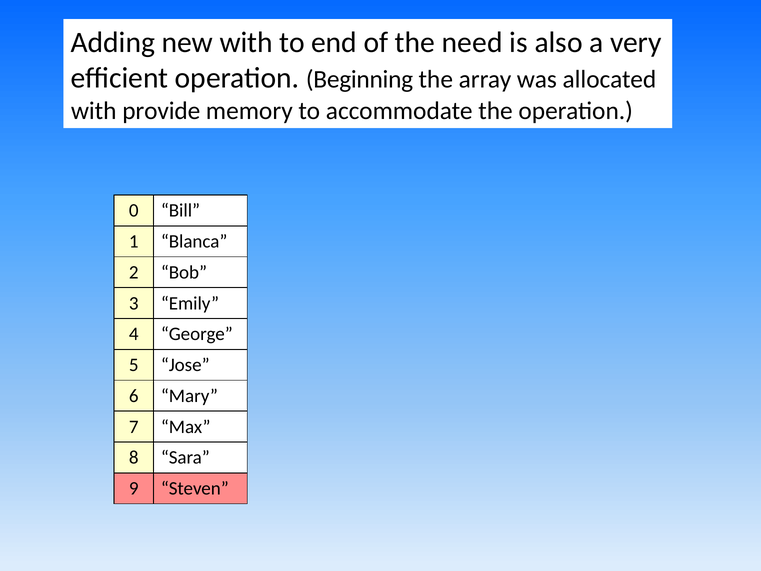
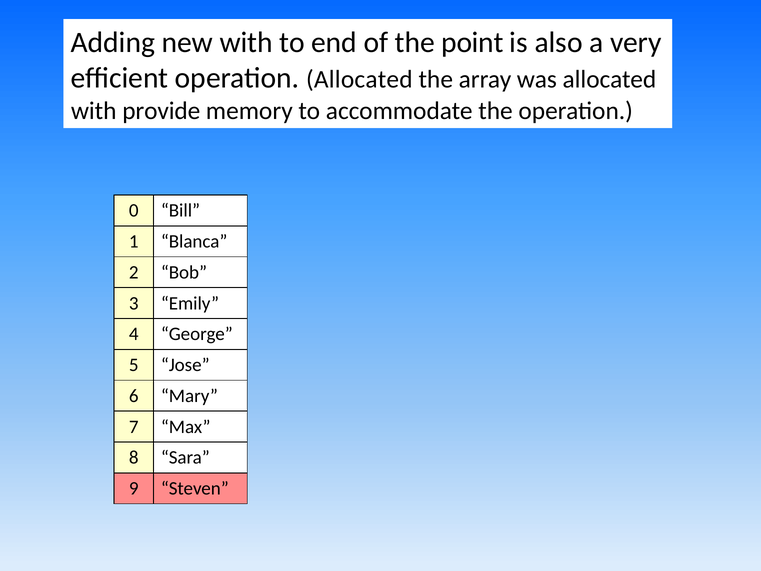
need: need -> point
operation Beginning: Beginning -> Allocated
